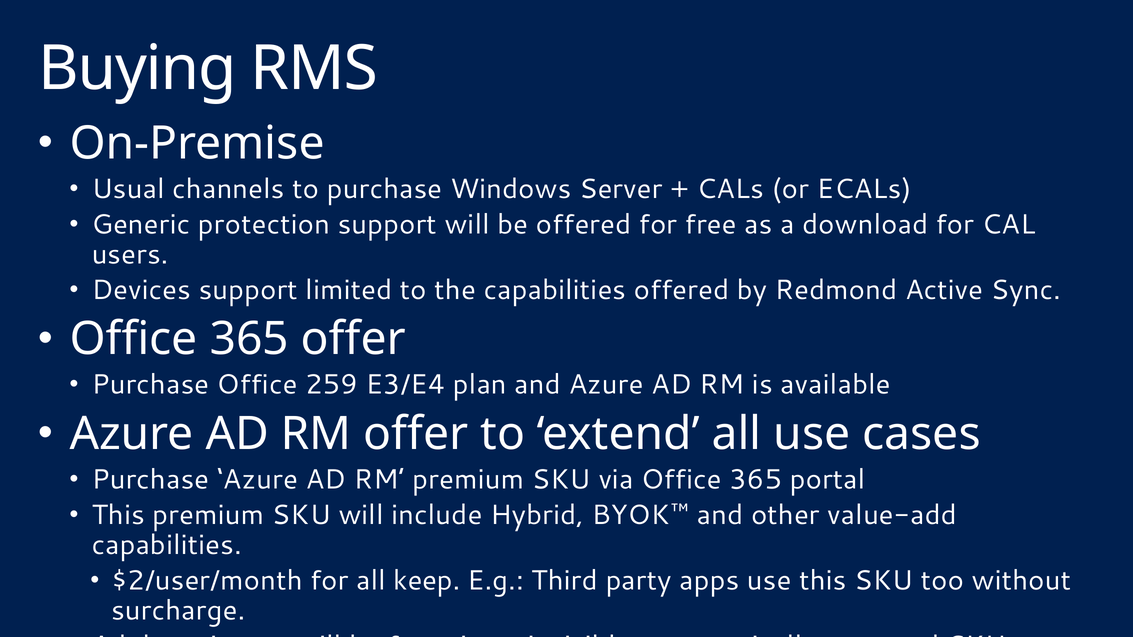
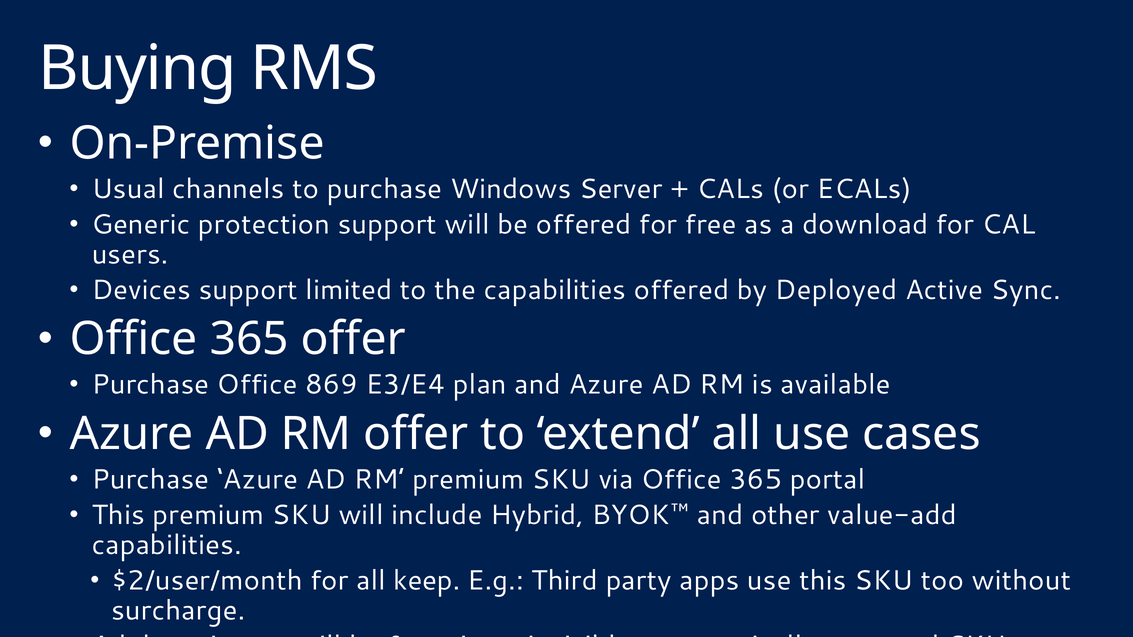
Redmond: Redmond -> Deployed
259: 259 -> 869
